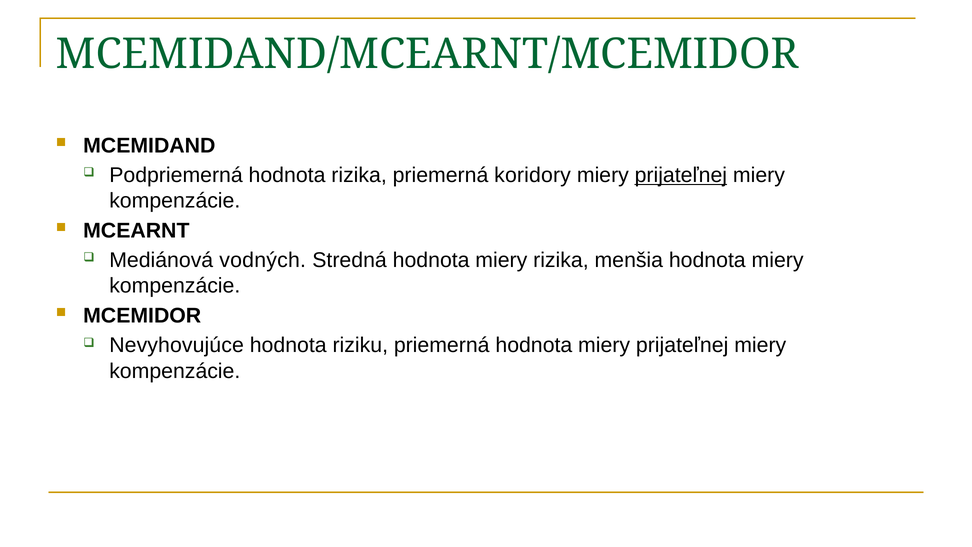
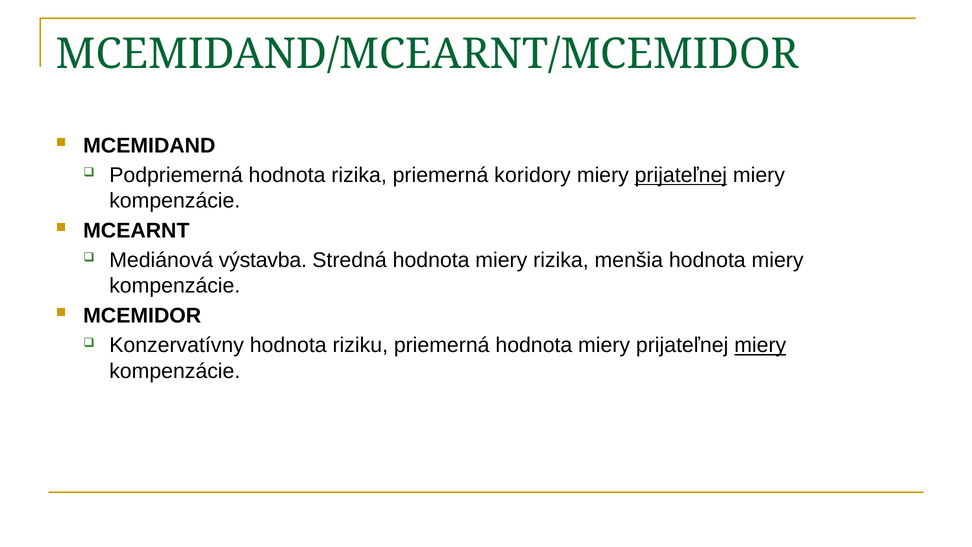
vodných: vodných -> výstavba
Nevyhovujúce: Nevyhovujúce -> Konzervatívny
miery at (760, 345) underline: none -> present
